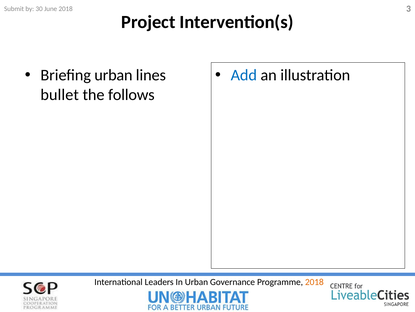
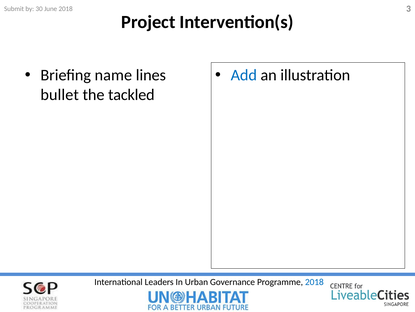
Briefing urban: urban -> name
follows: follows -> tackled
2018 at (314, 281) colour: orange -> blue
